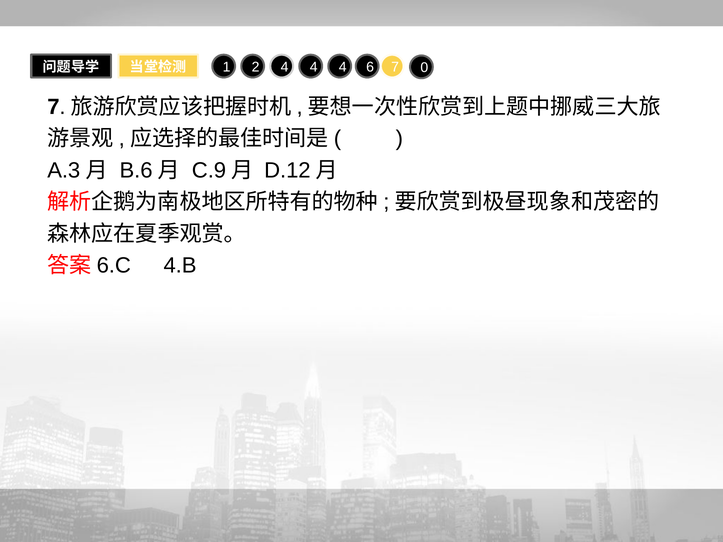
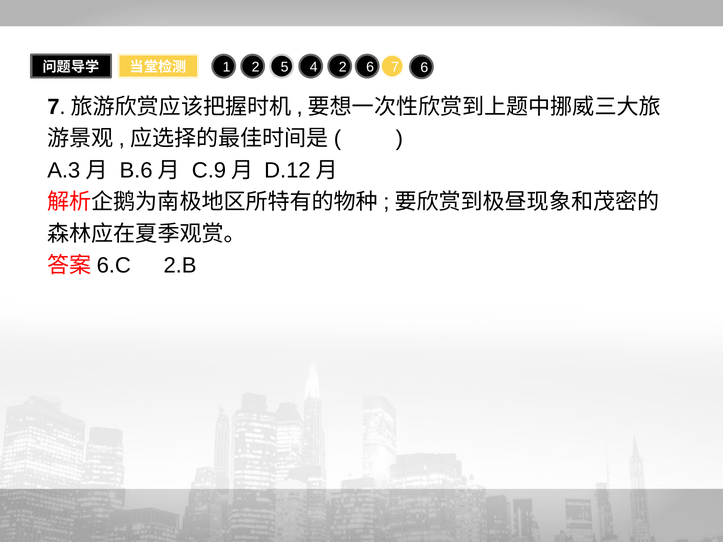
6 0: 0 -> 6
2 4: 4 -> 5
4 at (343, 67): 4 -> 2
4.B: 4.B -> 2.B
